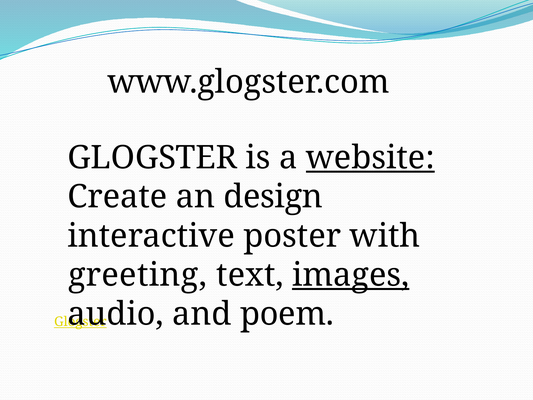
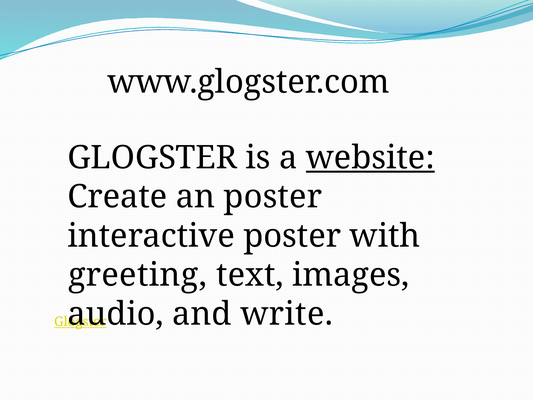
an design: design -> poster
images underline: present -> none
poem: poem -> write
